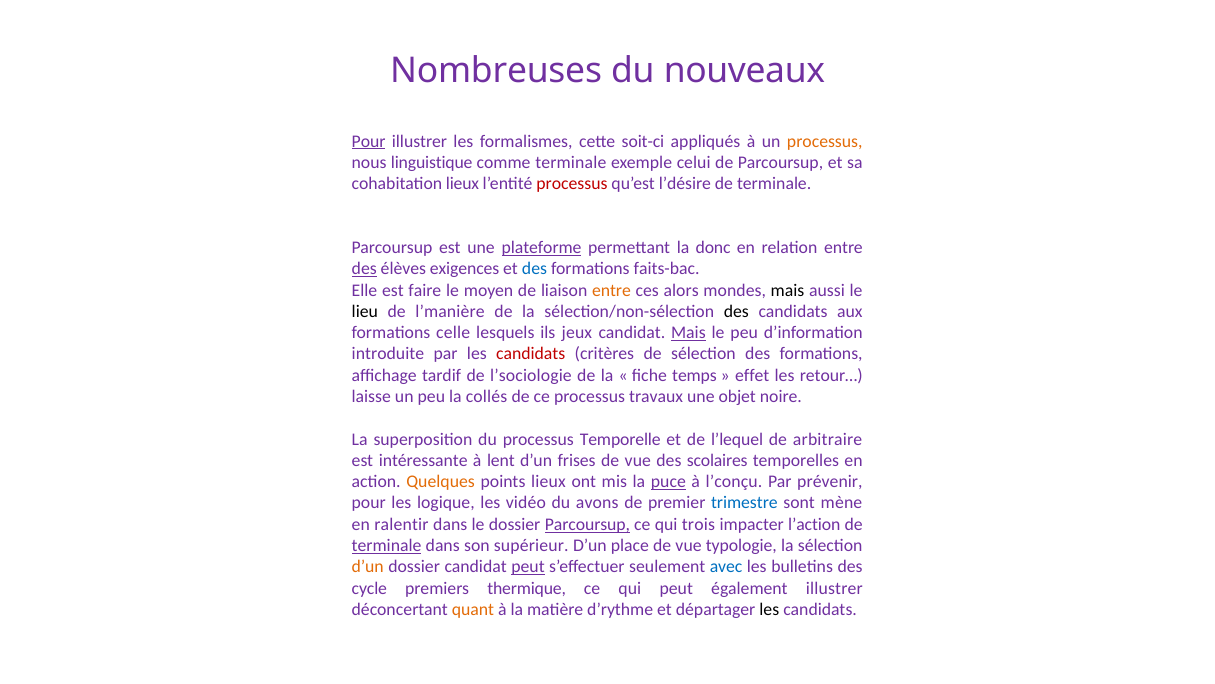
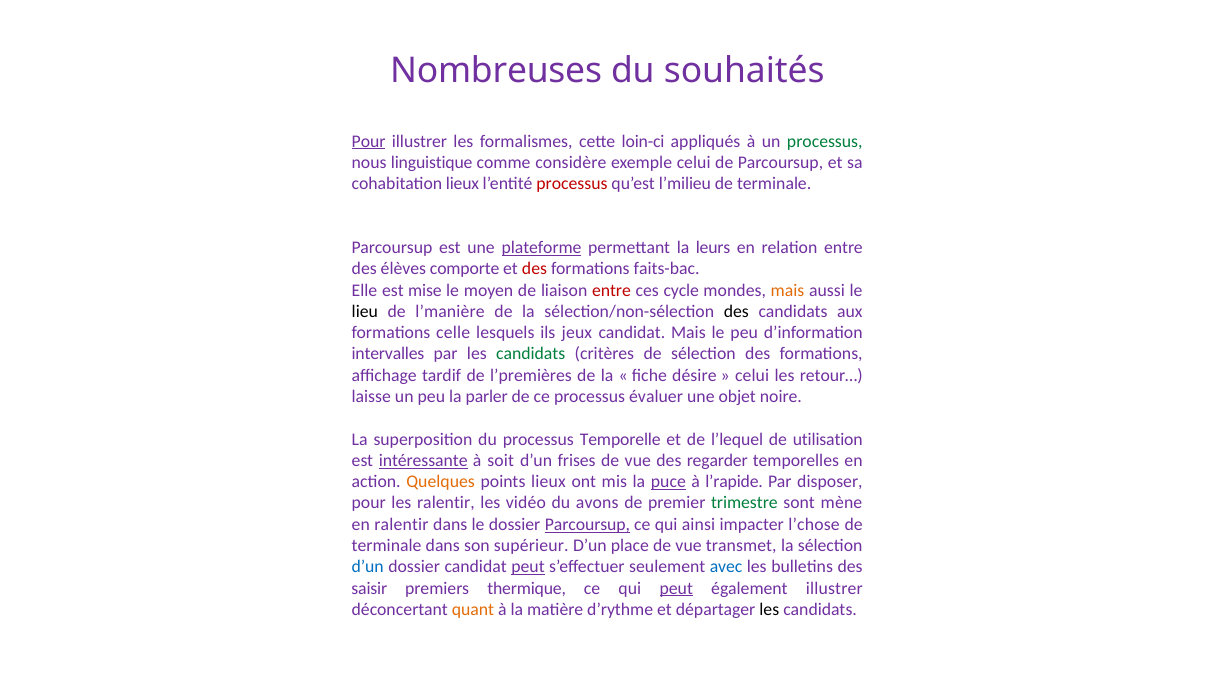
nouveaux: nouveaux -> souhaités
soit-ci: soit-ci -> loin-ci
processus at (825, 141) colour: orange -> green
comme terminale: terminale -> considère
l’désire: l’désire -> l’milieu
donc: donc -> leurs
des at (364, 269) underline: present -> none
exigences: exigences -> comporte
des at (534, 269) colour: blue -> red
faire: faire -> mise
entre at (611, 290) colour: orange -> red
alors: alors -> cycle
mais at (787, 290) colour: black -> orange
Mais at (688, 333) underline: present -> none
introduite: introduite -> intervalles
candidats at (531, 354) colour: red -> green
l’sociologie: l’sociologie -> l’premières
temps: temps -> désire
effet at (752, 375): effet -> celui
collés: collés -> parler
travaux: travaux -> évaluer
arbitraire: arbitraire -> utilisation
intéressante underline: none -> present
lent: lent -> soit
scolaires: scolaires -> regarder
l’conçu: l’conçu -> l’rapide
prévenir: prévenir -> disposer
les logique: logique -> ralentir
trimestre colour: blue -> green
trois: trois -> ainsi
l’action: l’action -> l’chose
terminale at (387, 545) underline: present -> none
typologie: typologie -> transmet
d’un at (368, 567) colour: orange -> blue
cycle: cycle -> saisir
peut at (676, 588) underline: none -> present
